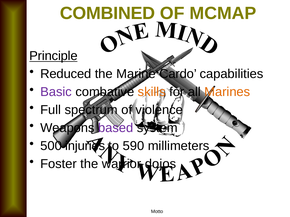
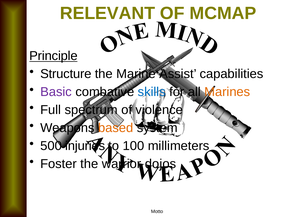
COMBINED: COMBINED -> RELEVANT
Reduced: Reduced -> Structure
Cardo: Cardo -> Assist
skills colour: orange -> blue
based colour: purple -> orange
590: 590 -> 100
